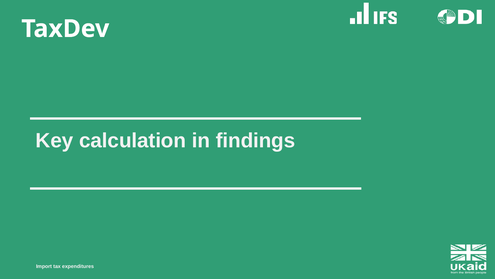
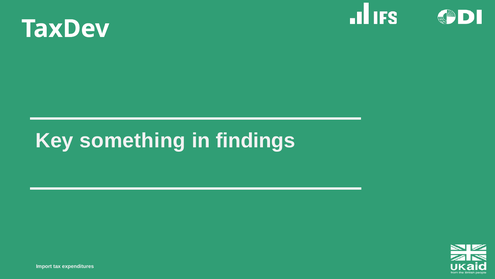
calculation: calculation -> something
